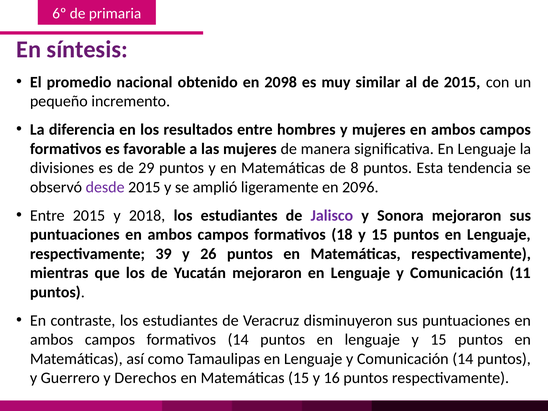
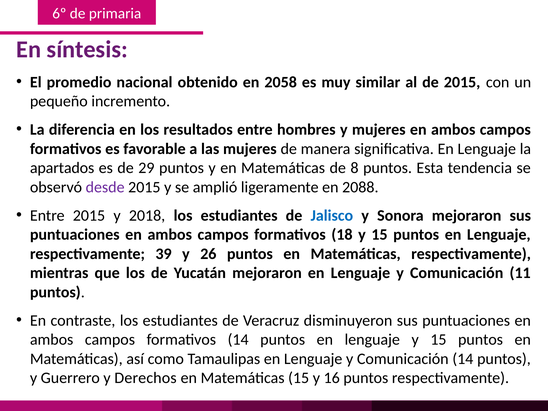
2098: 2098 -> 2058
divisiones: divisiones -> apartados
2096: 2096 -> 2088
Jalisco colour: purple -> blue
